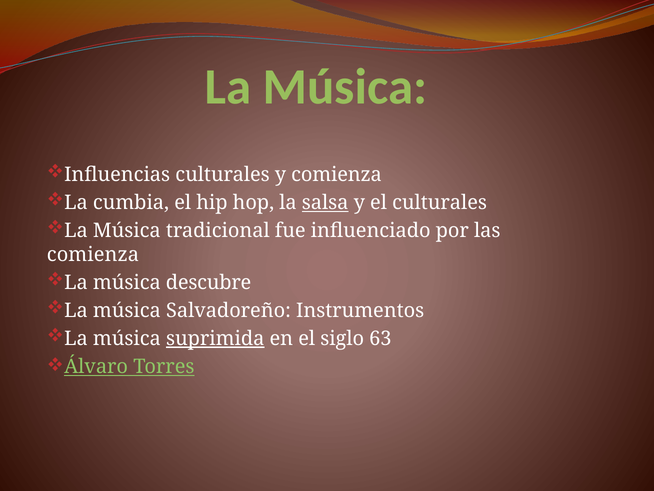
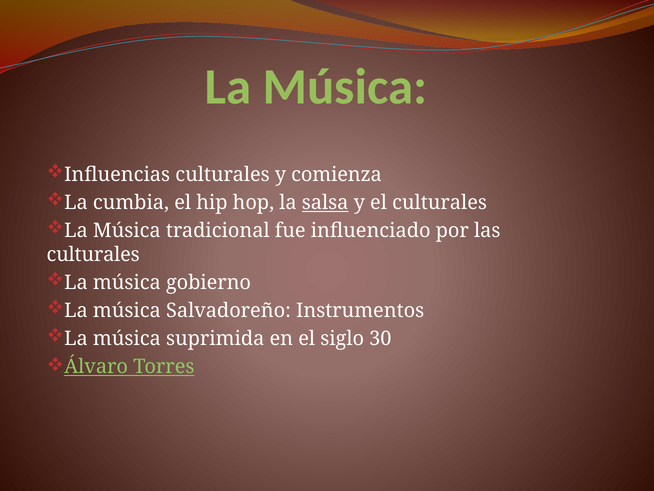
comienza at (93, 254): comienza -> culturales
descubre: descubre -> gobierno
suprimida underline: present -> none
63: 63 -> 30
